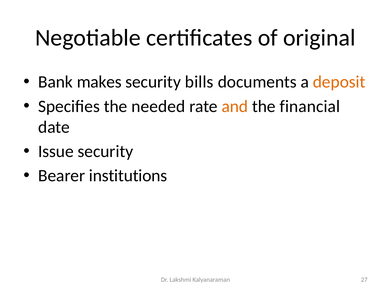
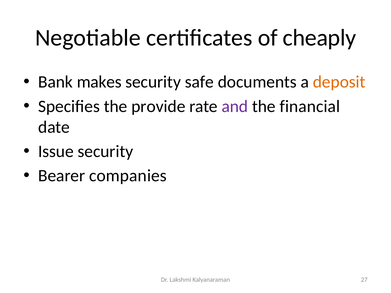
original: original -> cheaply
bills: bills -> safe
needed: needed -> provide
and colour: orange -> purple
institutions: institutions -> companies
